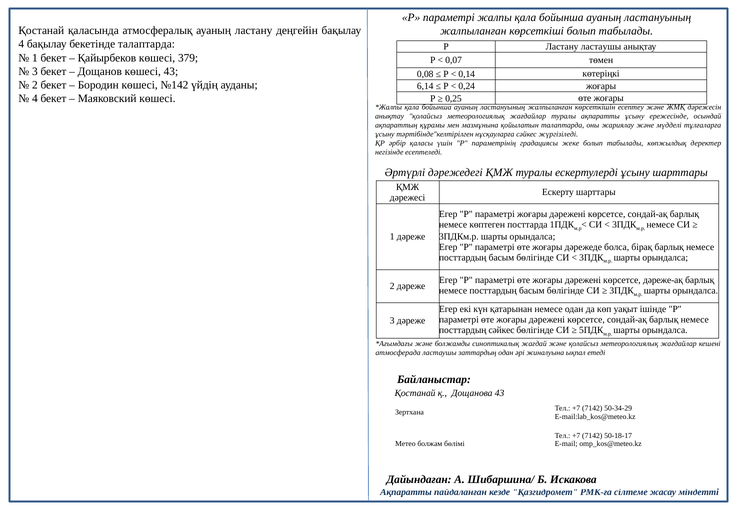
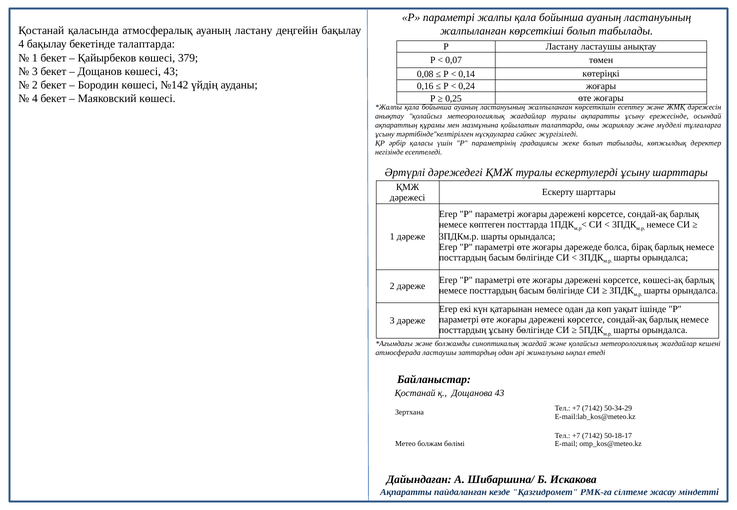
6,14: 6,14 -> 0,16
дәреже-ақ: дәреже-ақ -> көшесі-ақ
посттардың сәйкес: сәйкес -> ұсыну
